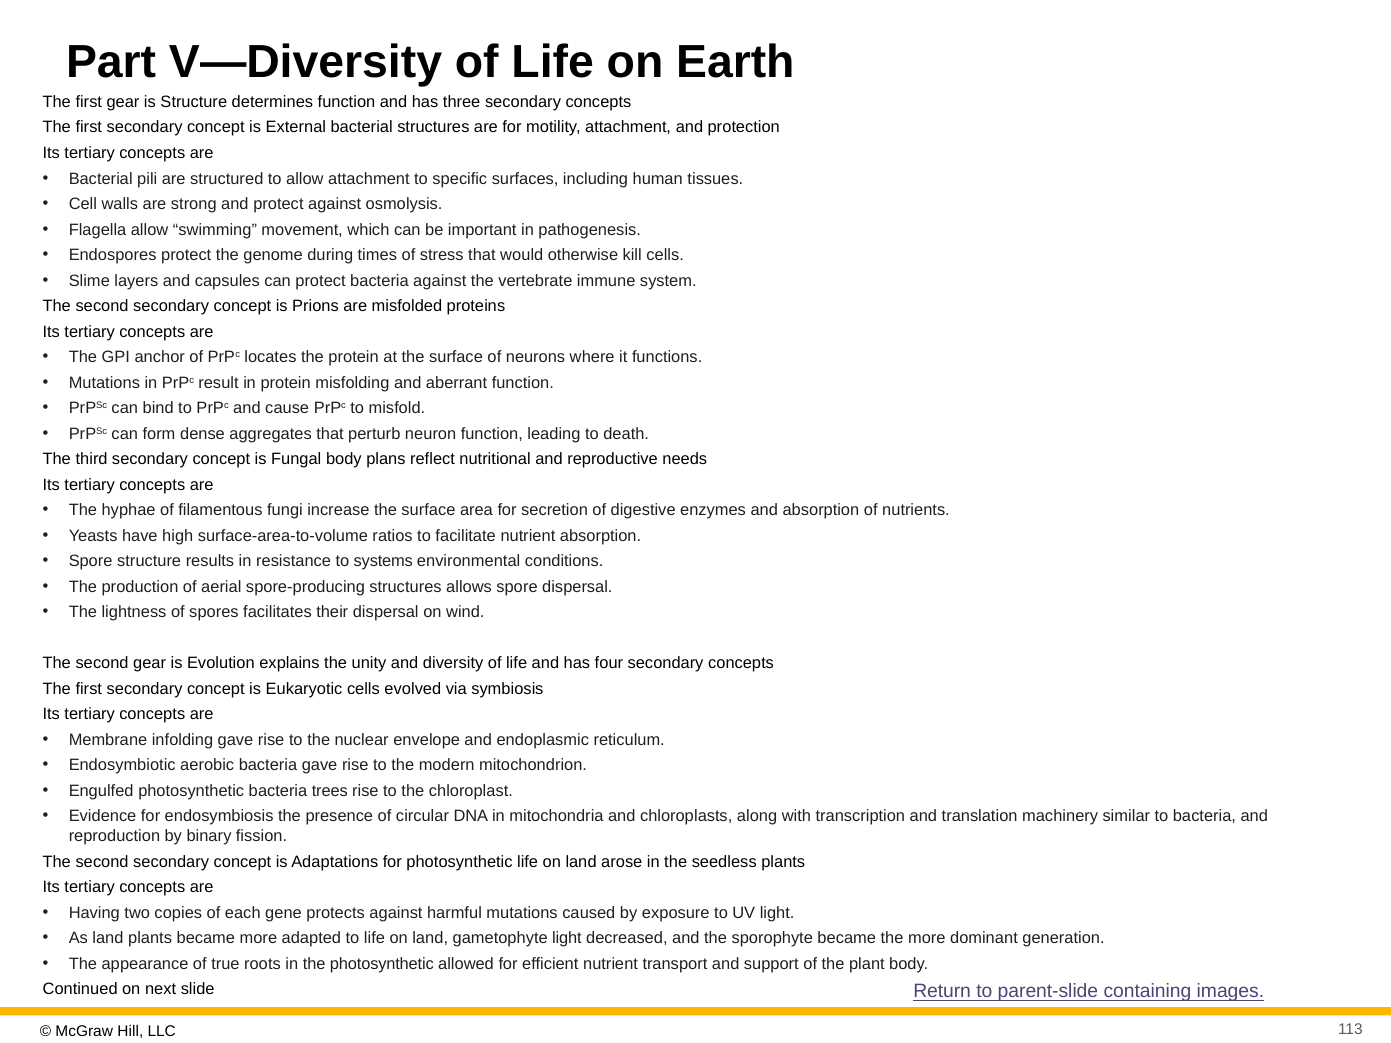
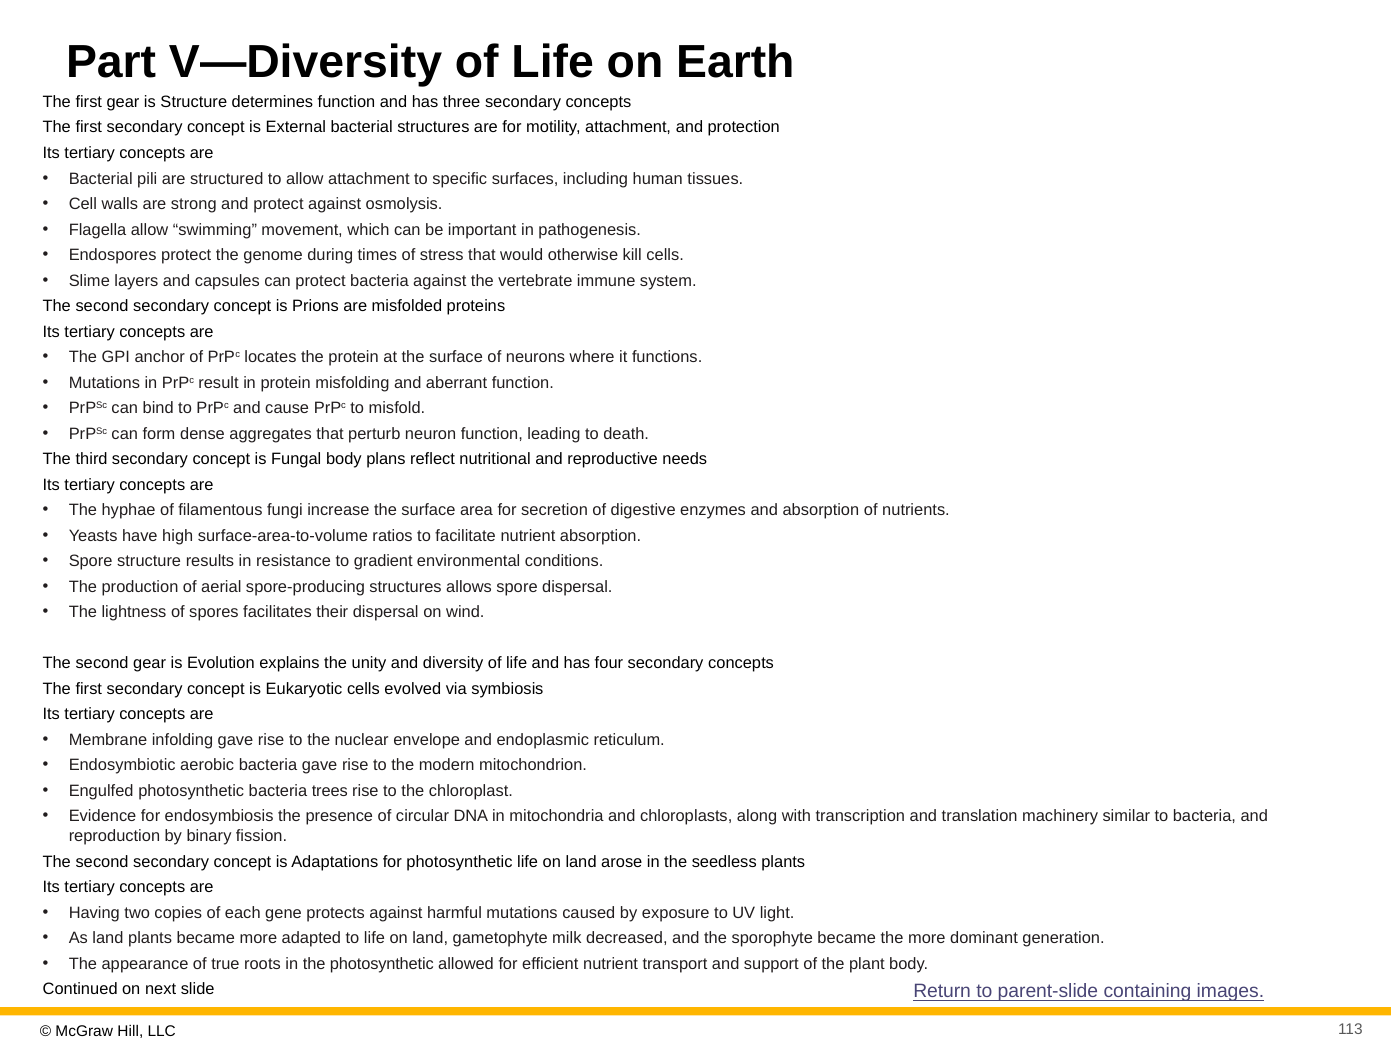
systems: systems -> gradient
gametophyte light: light -> milk
